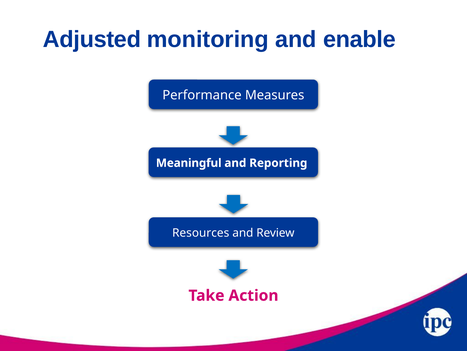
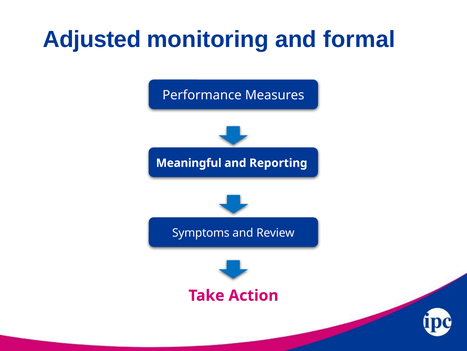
enable: enable -> formal
Resources: Resources -> Symptoms
